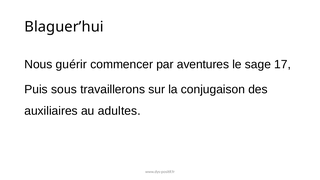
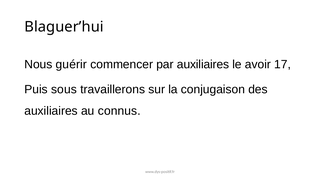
par aventures: aventures -> auxiliaires
sage: sage -> avoir
adultes: adultes -> connus
